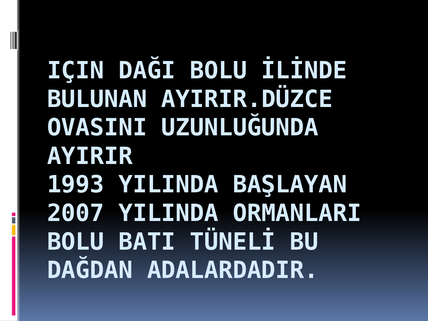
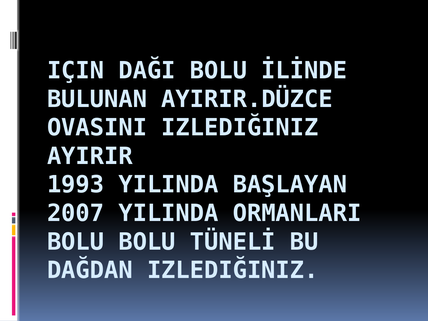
OVASINI UZUNLUĞUNDA: UZUNLUĞUNDA -> IZLEDIĞINIZ
BOLU BATI: BATI -> BOLU
DAĞDAN ADALARDADIR: ADALARDADIR -> IZLEDIĞINIZ
